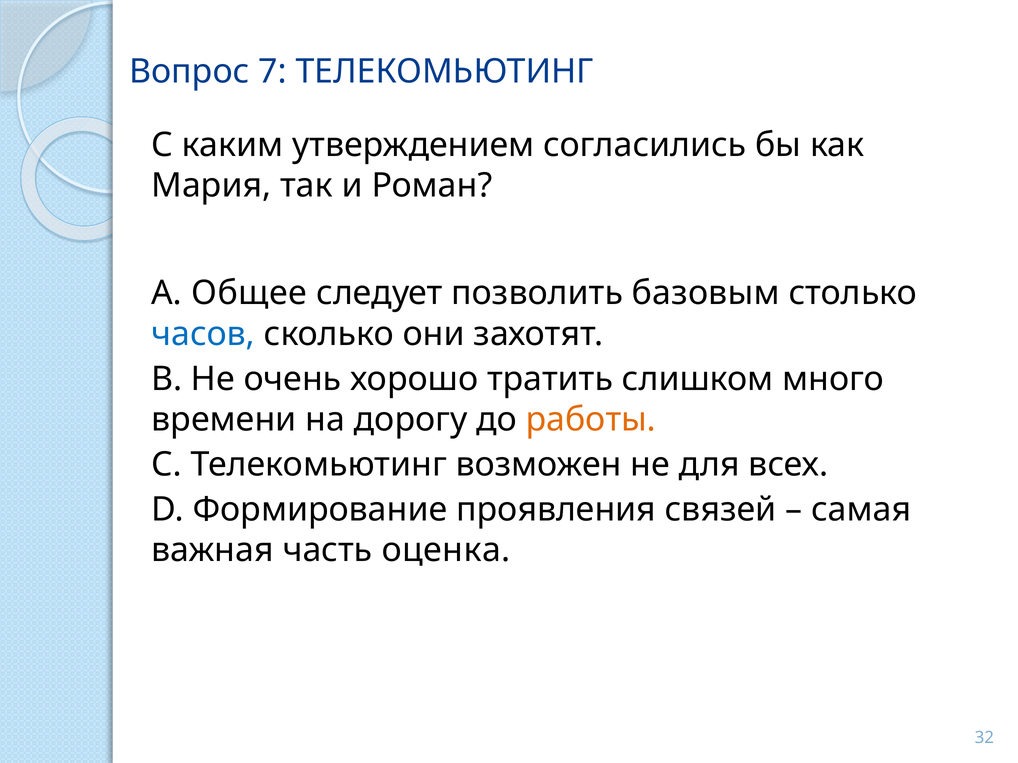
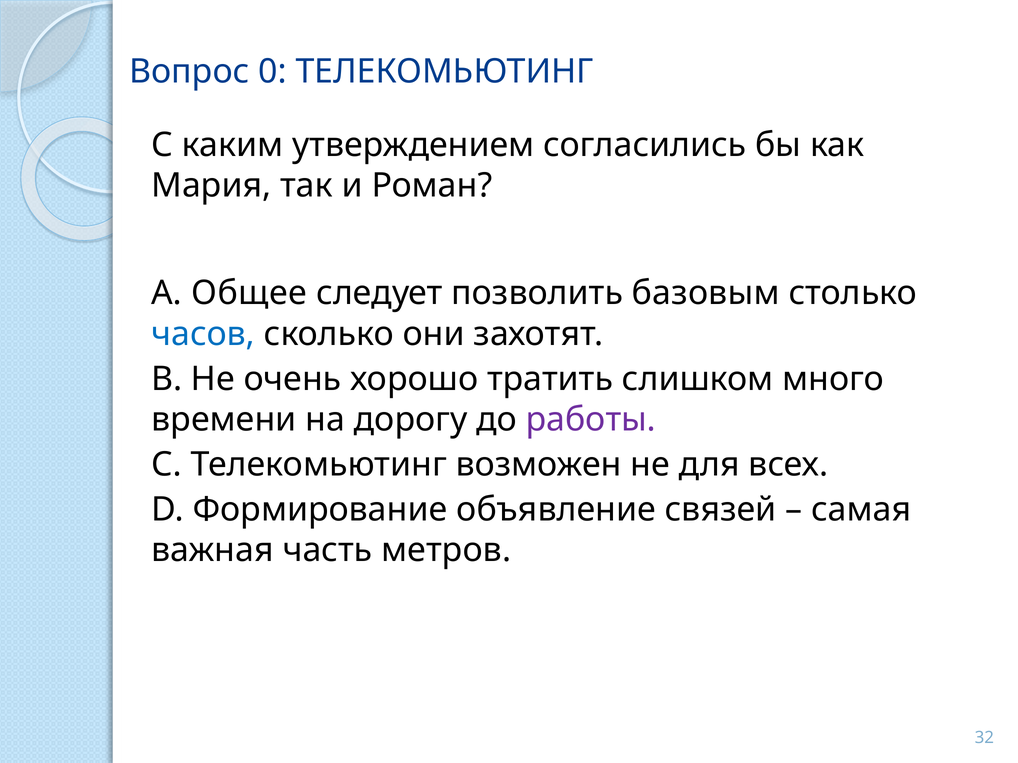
7: 7 -> 0
работы colour: orange -> purple
проявления: проявления -> объявление
оценка: оценка -> метров
